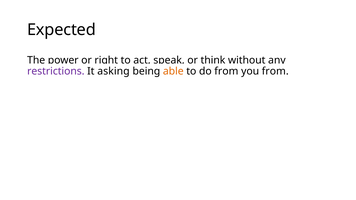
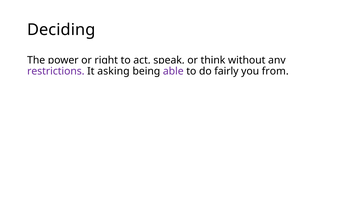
Expected: Expected -> Deciding
able colour: orange -> purple
do from: from -> fairly
